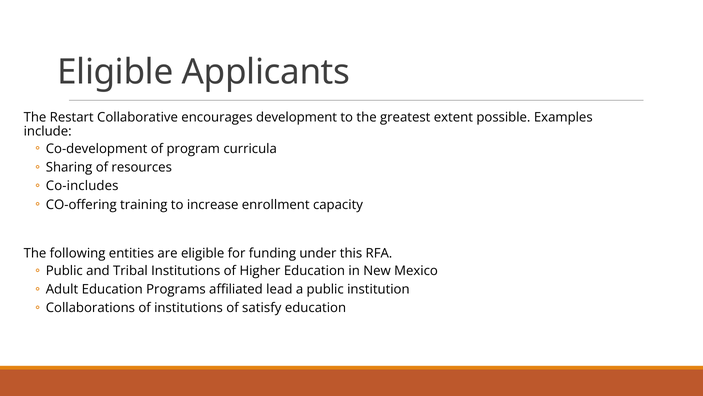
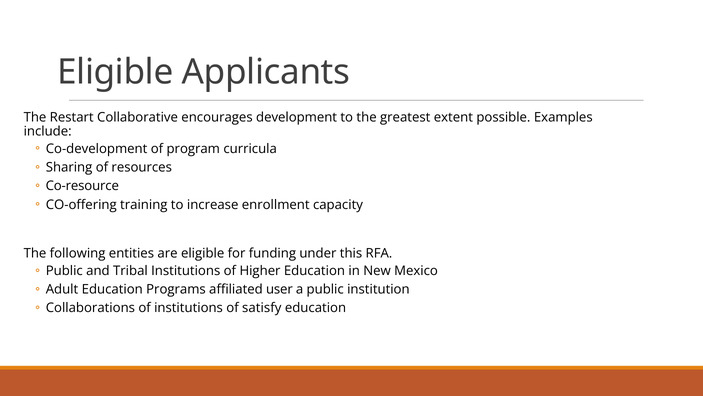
Co-includes: Co-includes -> Co-resource
lead: lead -> user
